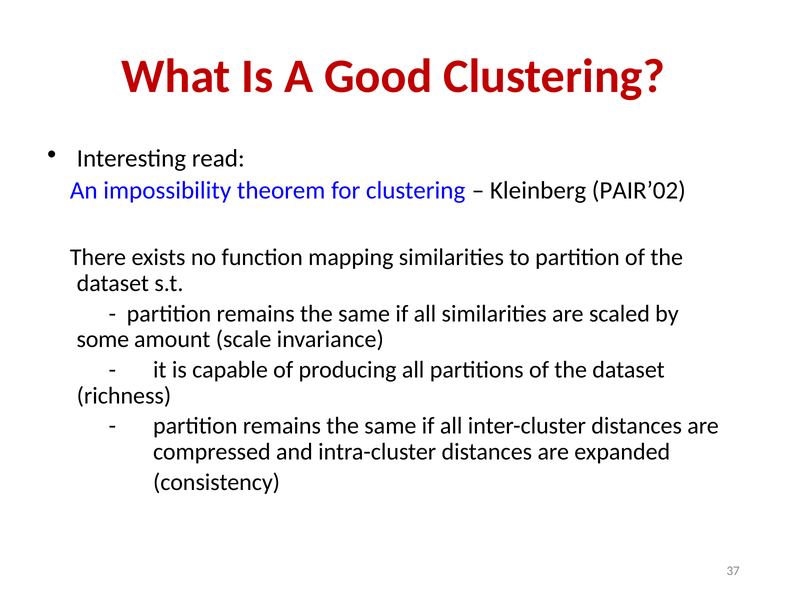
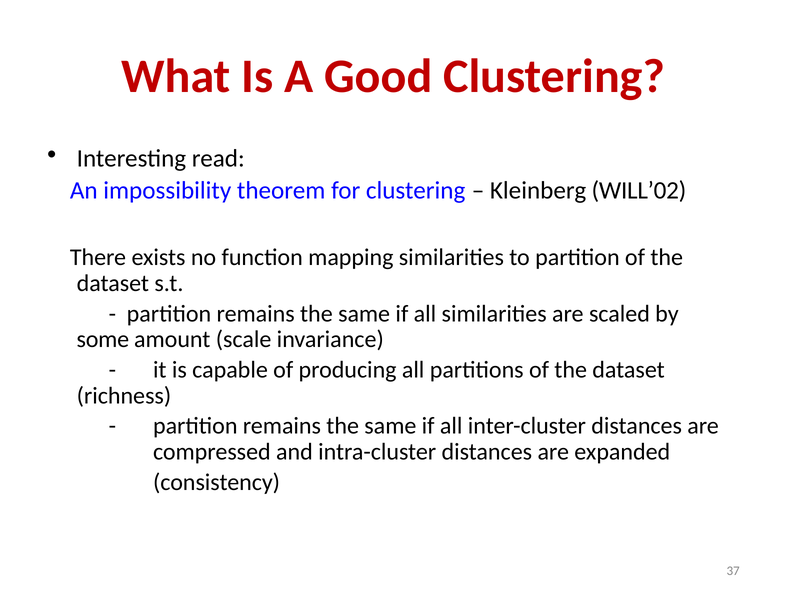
PAIR’02: PAIR’02 -> WILL’02
